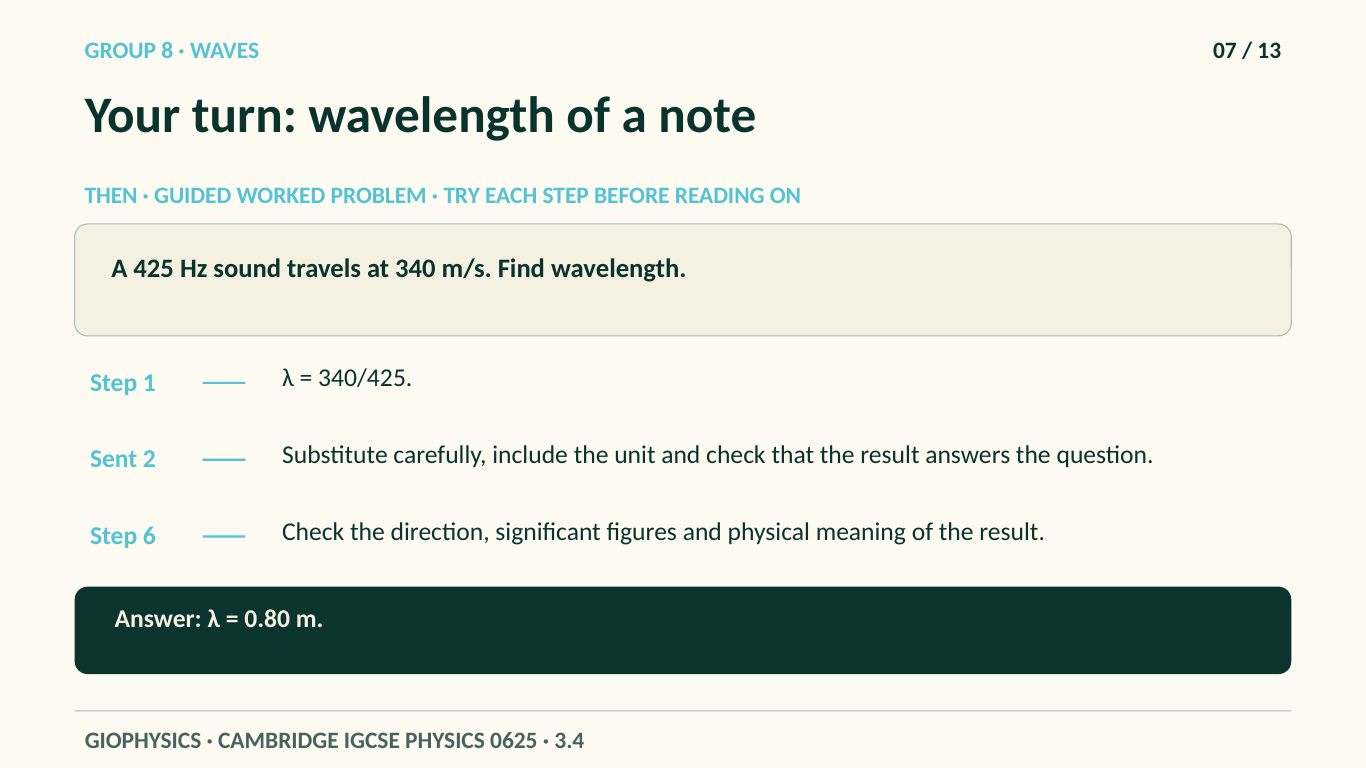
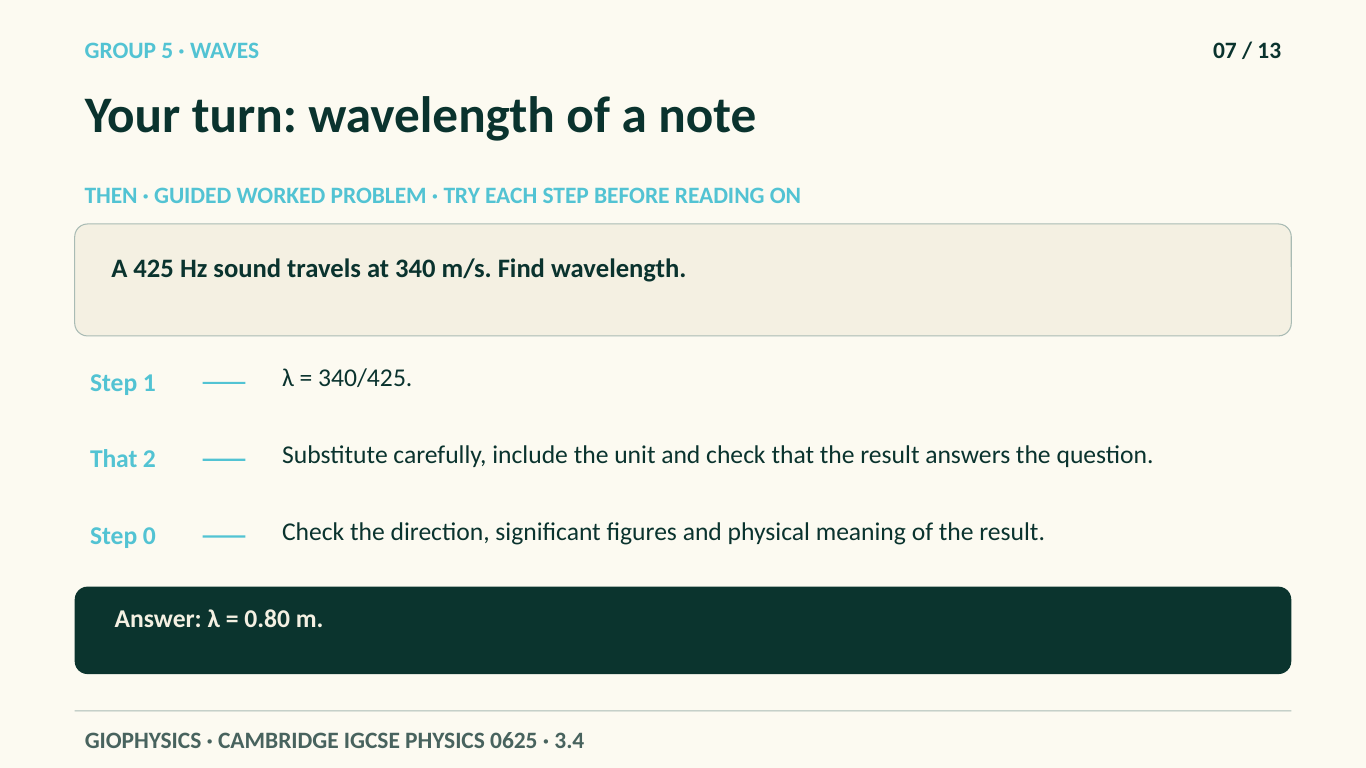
8: 8 -> 5
Sent at (114, 460): Sent -> That
6: 6 -> 0
